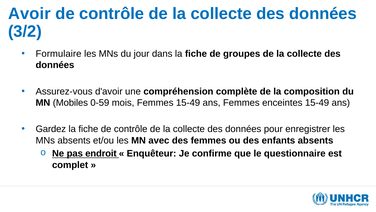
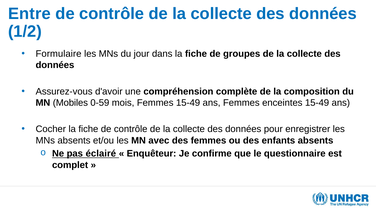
Avoir: Avoir -> Entre
3/2: 3/2 -> 1/2
Gardez: Gardez -> Cocher
endroit: endroit -> éclairé
